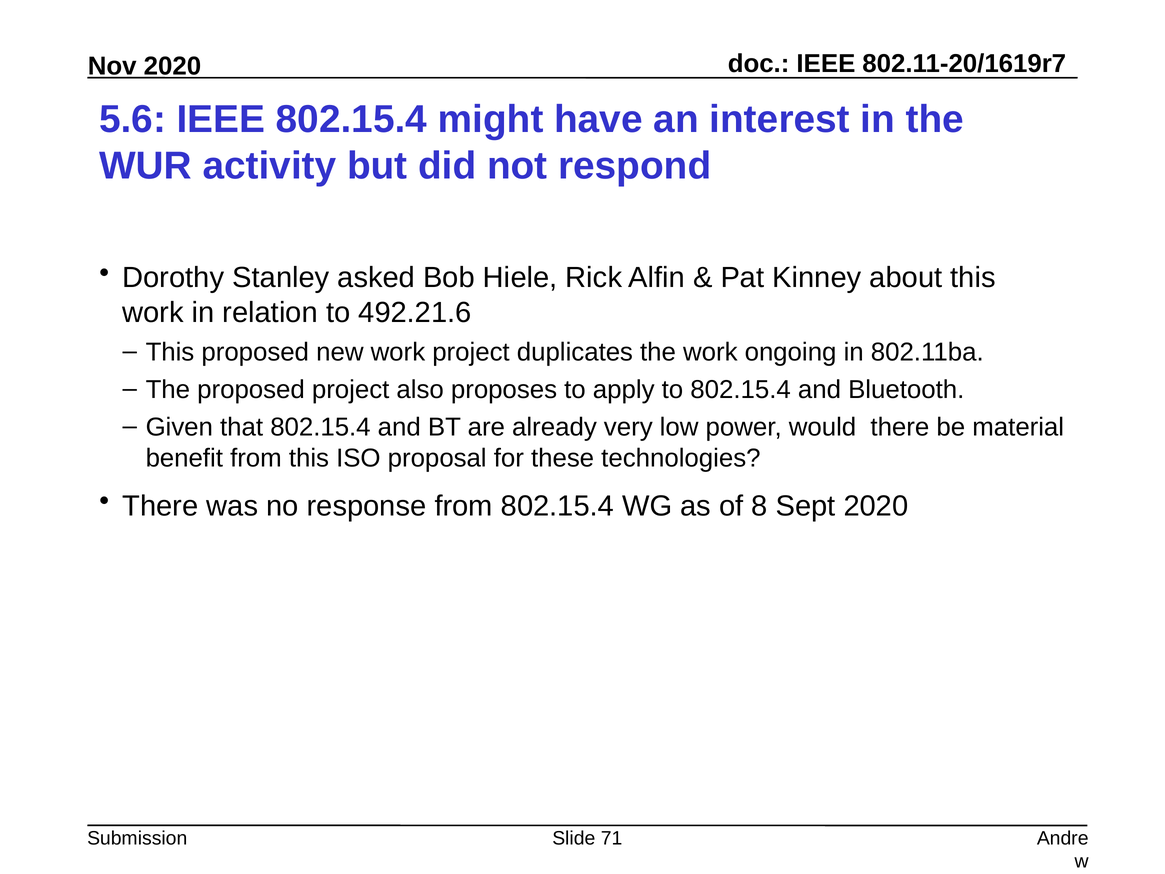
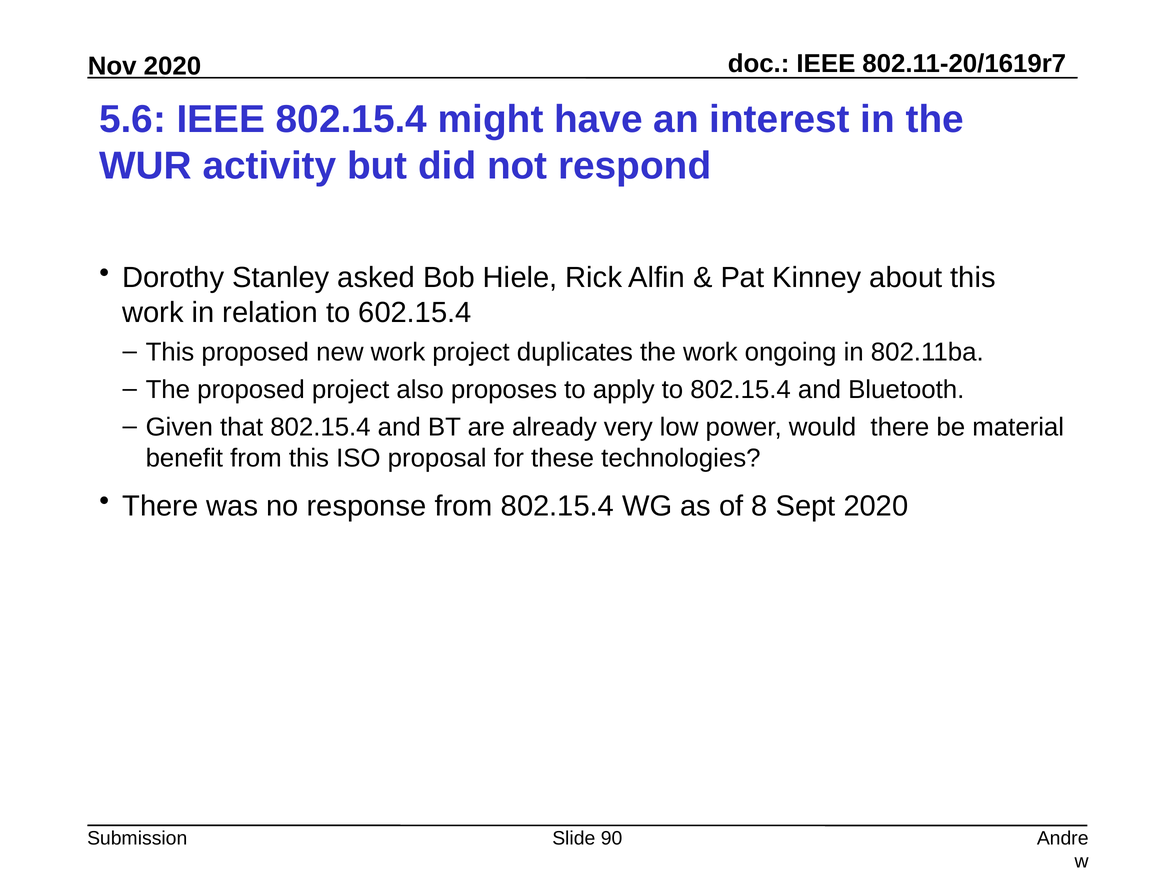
492.21.6: 492.21.6 -> 602.15.4
71: 71 -> 90
